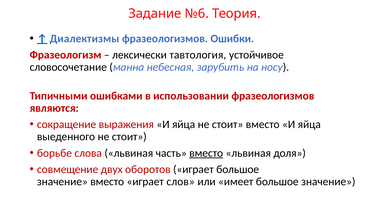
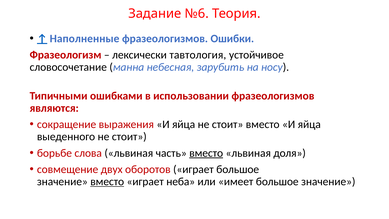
Диалектизмы: Диалектизмы -> Наполненные
вместо at (107, 181) underline: none -> present
слов: слов -> неба
